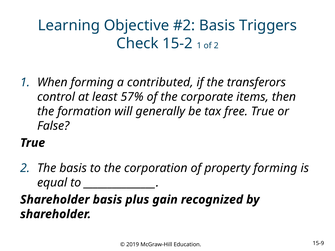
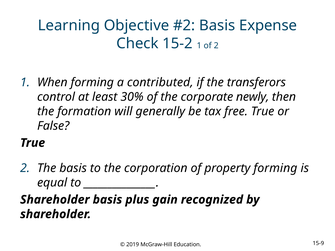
Triggers: Triggers -> Expense
57%: 57% -> 30%
items: items -> newly
